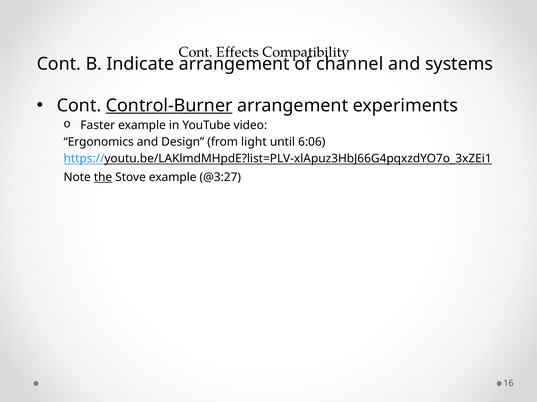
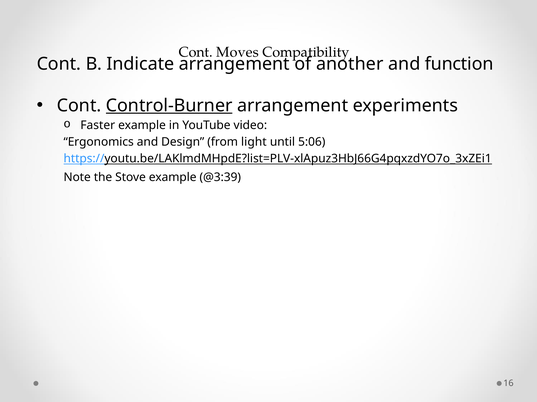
Effects: Effects -> Moves
channel: channel -> another
systems: systems -> function
6:06: 6:06 -> 5:06
the underline: present -> none
@3:27: @3:27 -> @3:39
